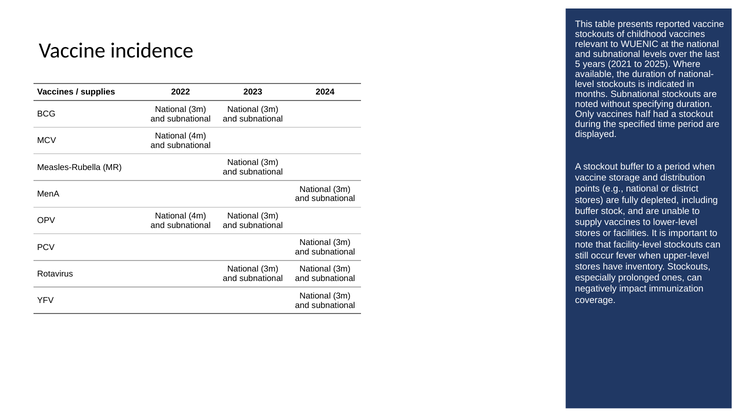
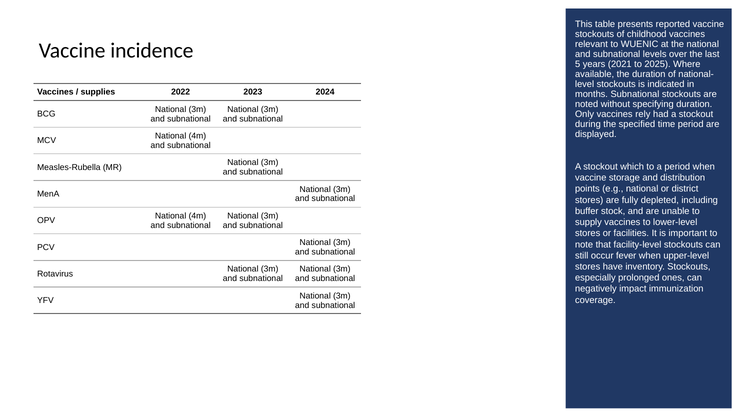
half: half -> rely
stockout buffer: buffer -> which
